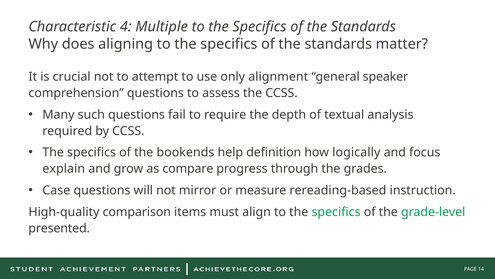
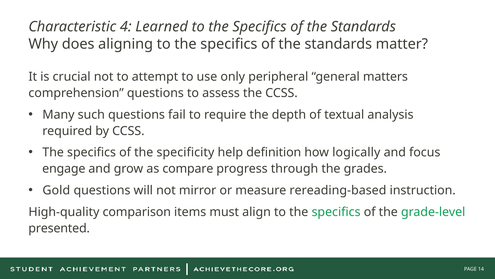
Multiple: Multiple -> Learned
alignment: alignment -> peripheral
speaker: speaker -> matters
bookends: bookends -> specificity
explain: explain -> engage
Case: Case -> Gold
